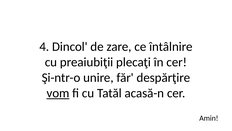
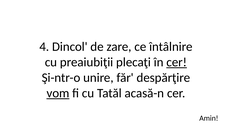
cer at (177, 62) underline: none -> present
